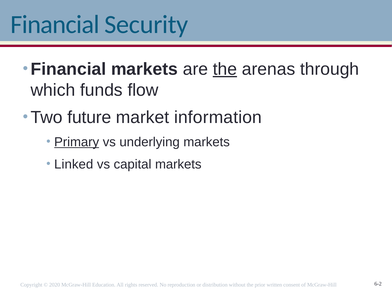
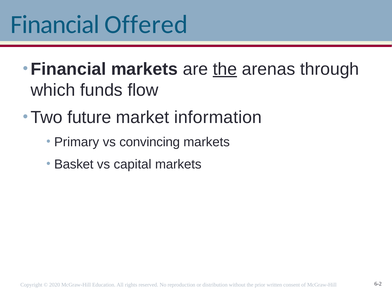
Security: Security -> Offered
Primary underline: present -> none
underlying: underlying -> convincing
Linked: Linked -> Basket
